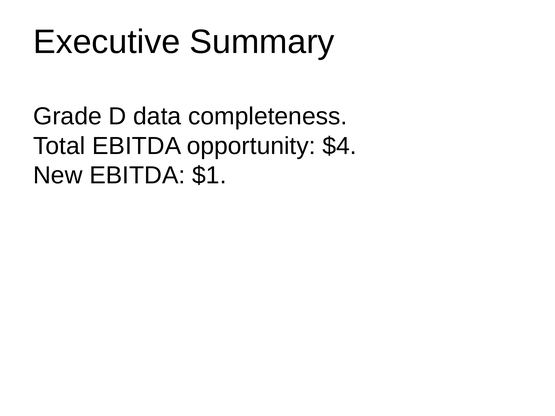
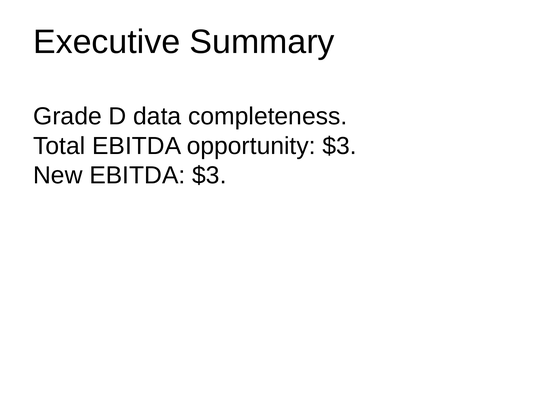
opportunity $4: $4 -> $3
EBITDA $1: $1 -> $3
